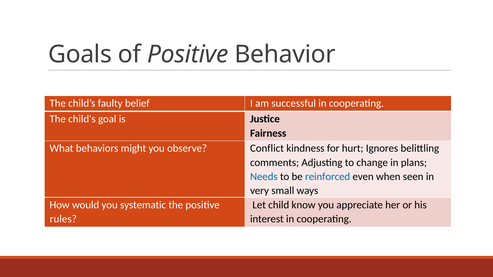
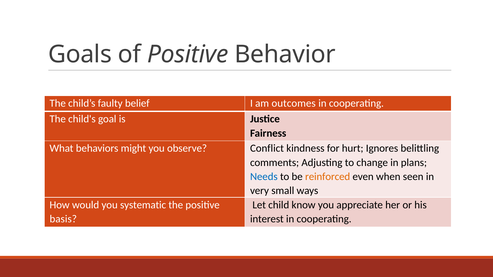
successful: successful -> outcomes
reinforced colour: blue -> orange
rules: rules -> basis
